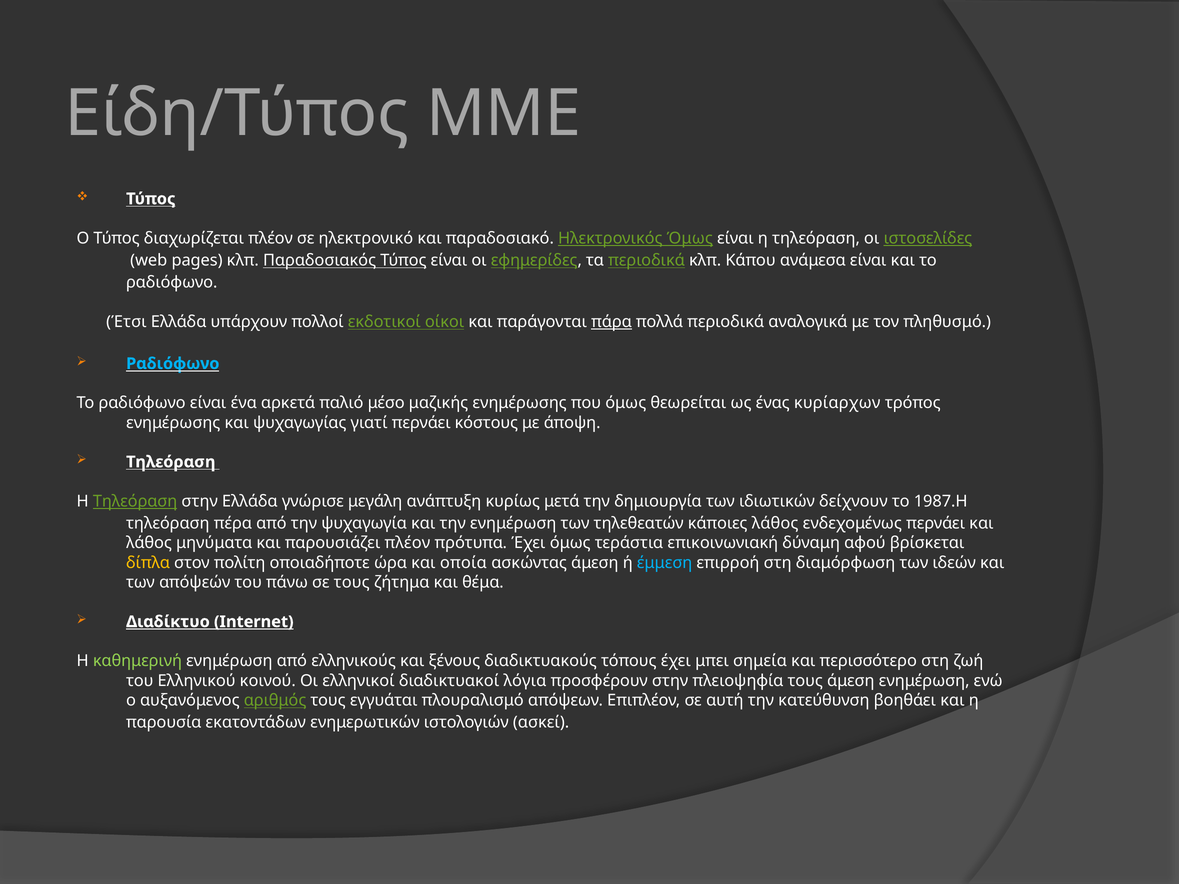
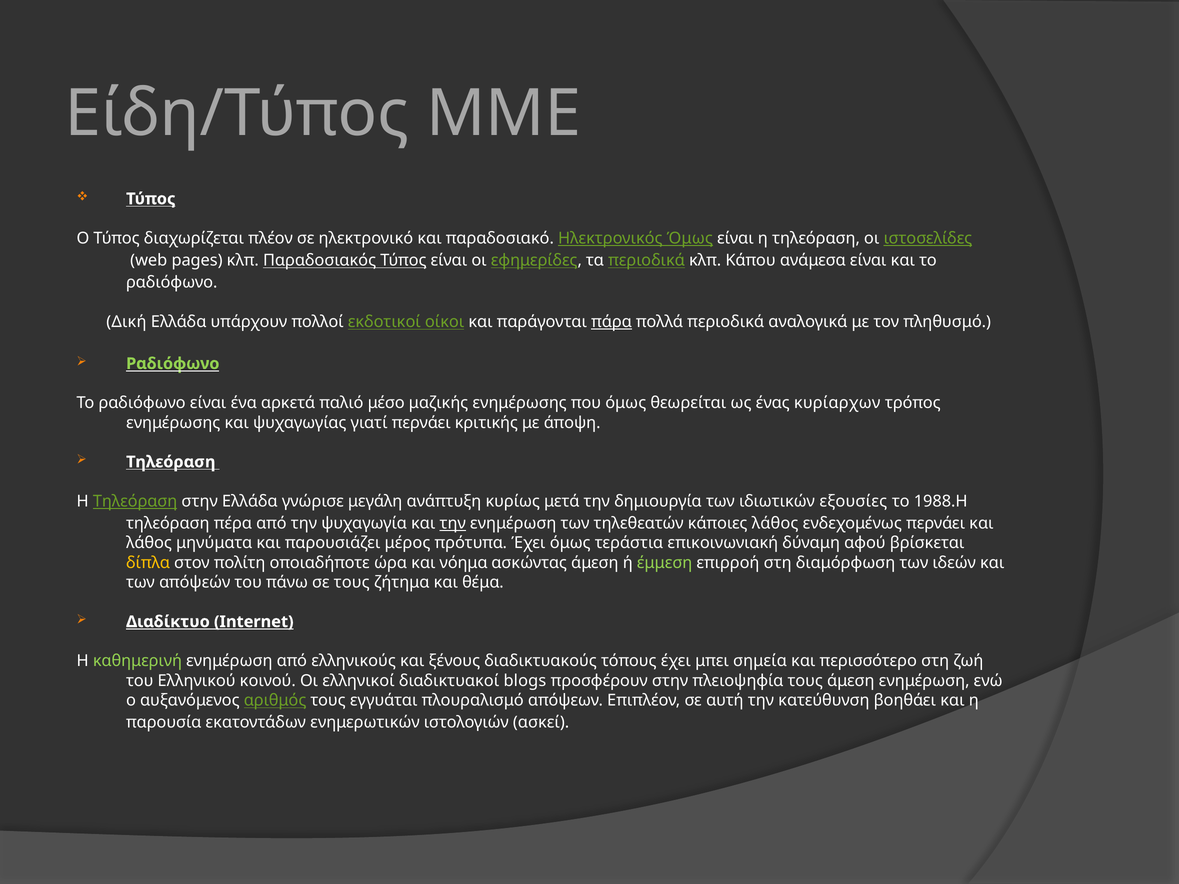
Έτσι: Έτσι -> Δική
Ραδιόφωνο at (173, 364) colour: light blue -> light green
κόστους: κόστους -> κριτικής
δείχνουν: δείχνουν -> εξουσίες
1987.Η: 1987.Η -> 1988.Η
την at (453, 524) underline: none -> present
παρουσιάζει πλέον: πλέον -> μέρος
οποία: οποία -> νόημα
έμμεση colour: light blue -> light green
λόγια: λόγια -> blogs
